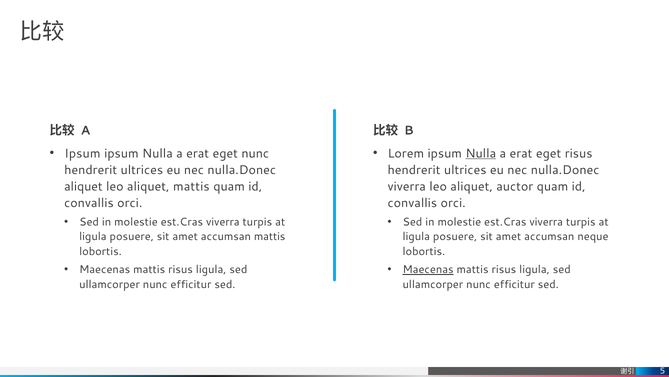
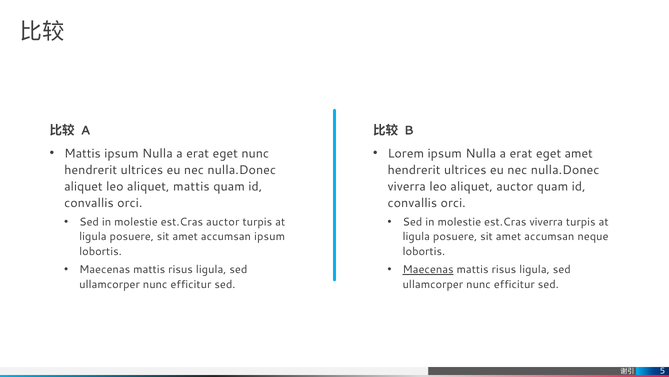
Ipsum at (82, 153): Ipsum -> Mattis
Nulla at (481, 153) underline: present -> none
eget risus: risus -> amet
viverra at (223, 222): viverra -> auctor
accumsan mattis: mattis -> ipsum
